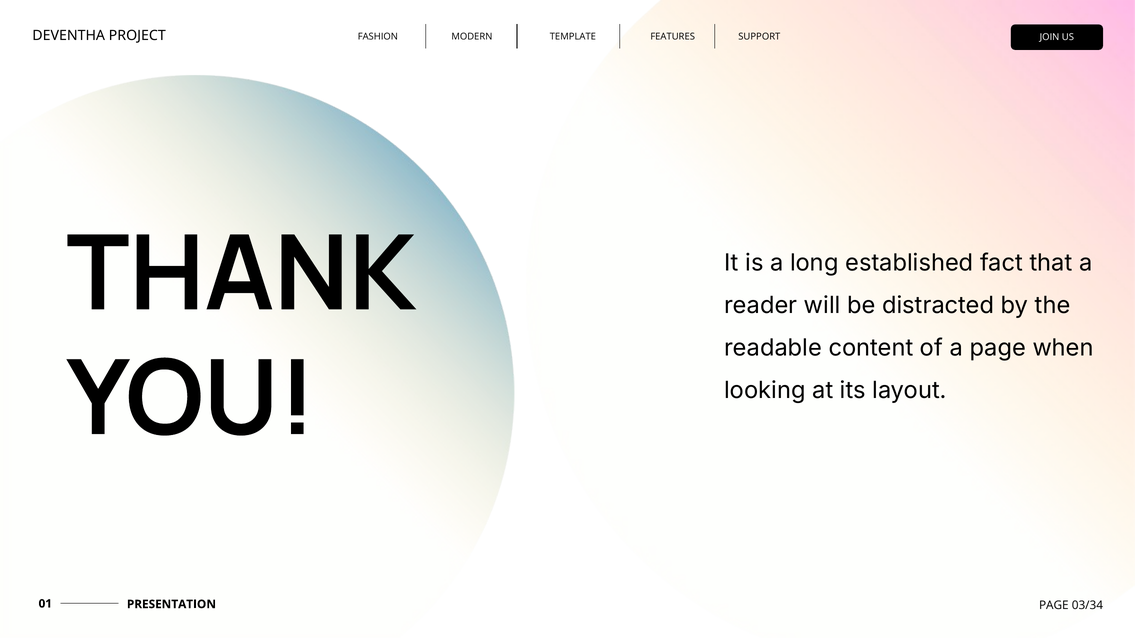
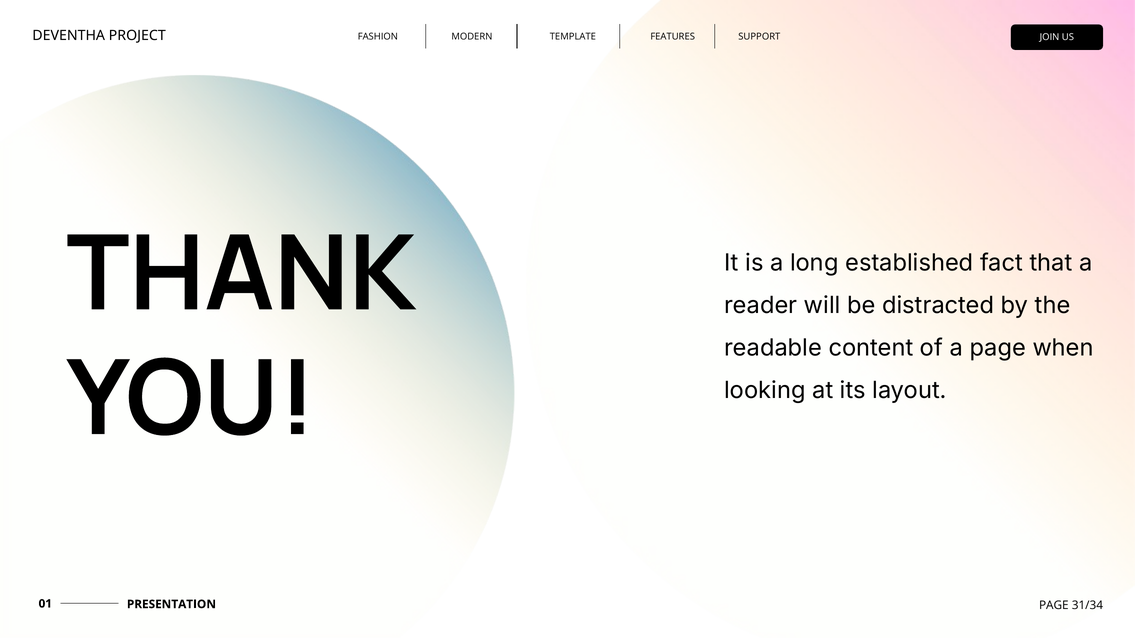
03/34: 03/34 -> 31/34
